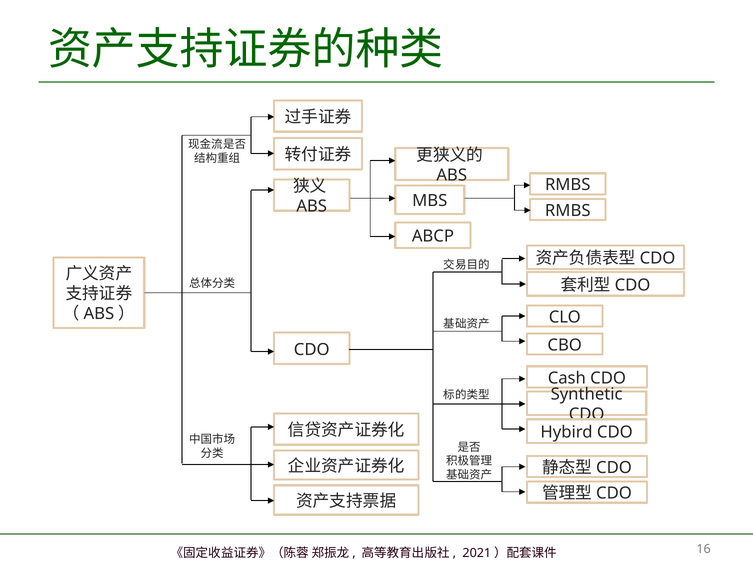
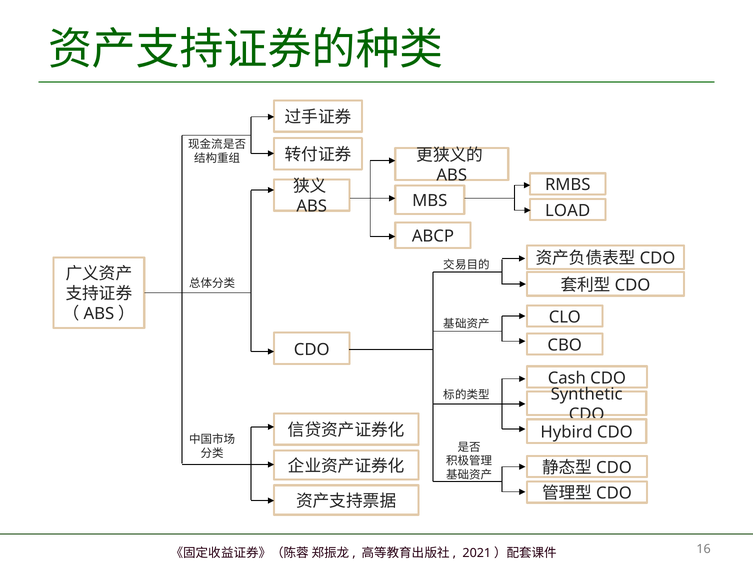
RMBS at (568, 211): RMBS -> LOAD
